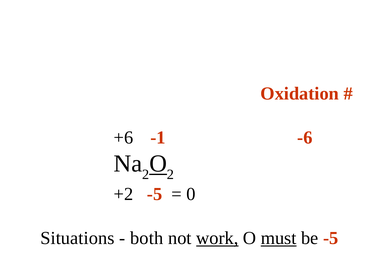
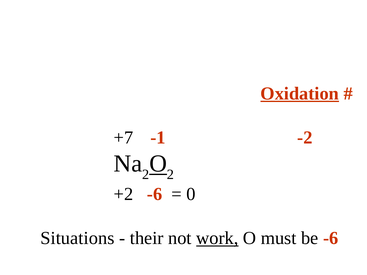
Oxidation underline: none -> present
+6: +6 -> +7
-6: -6 -> -2
+2 -5: -5 -> -6
both: both -> their
must underline: present -> none
be -5: -5 -> -6
